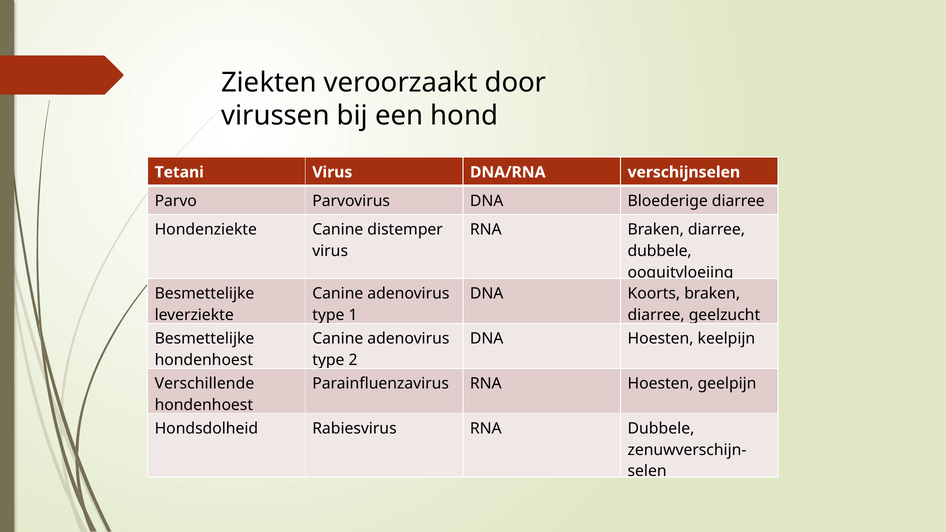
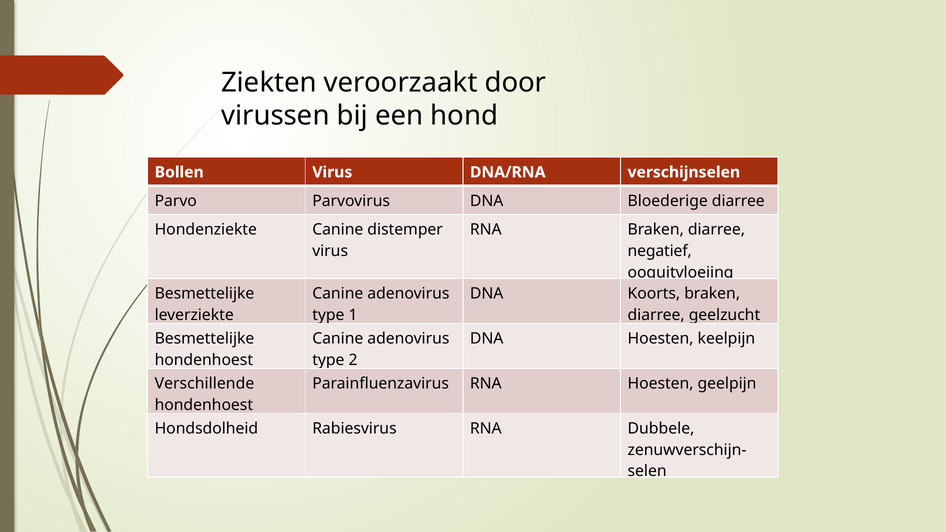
Tetani: Tetani -> Bollen
dubbele at (660, 251): dubbele -> negatief
